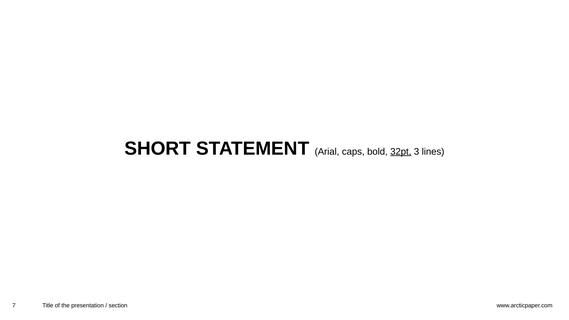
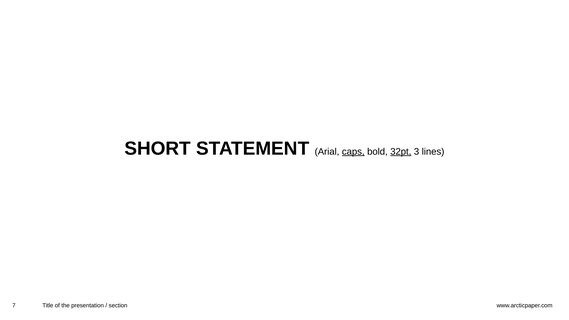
caps underline: none -> present
